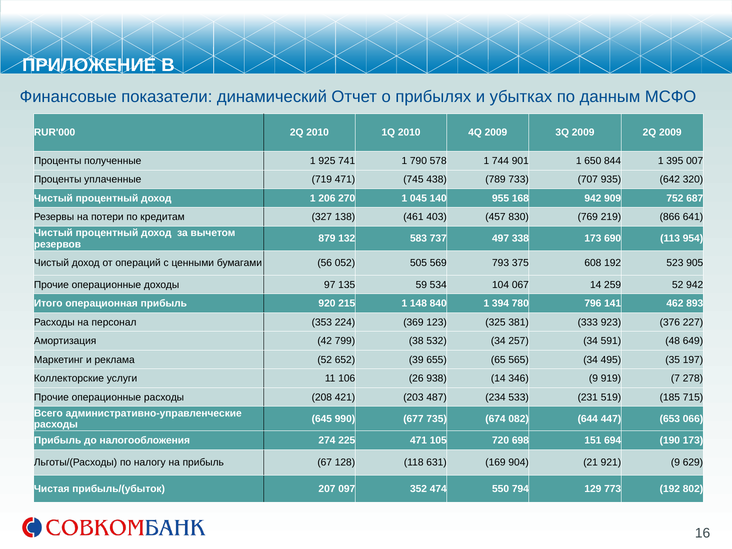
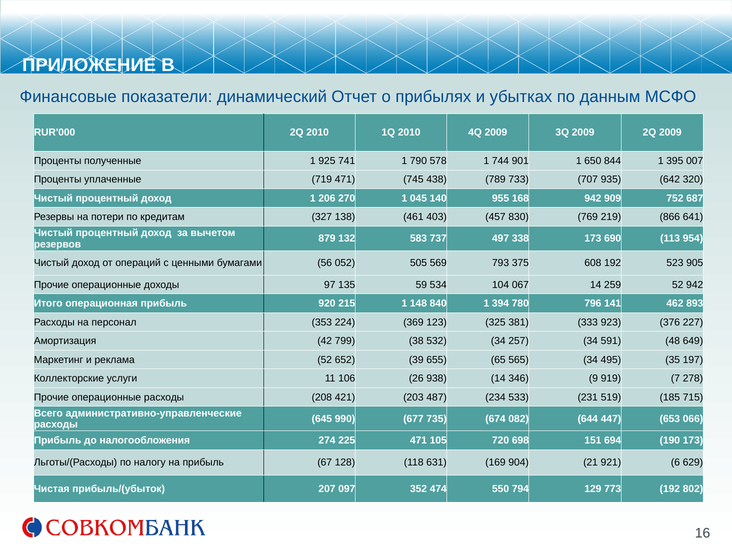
921 9: 9 -> 6
